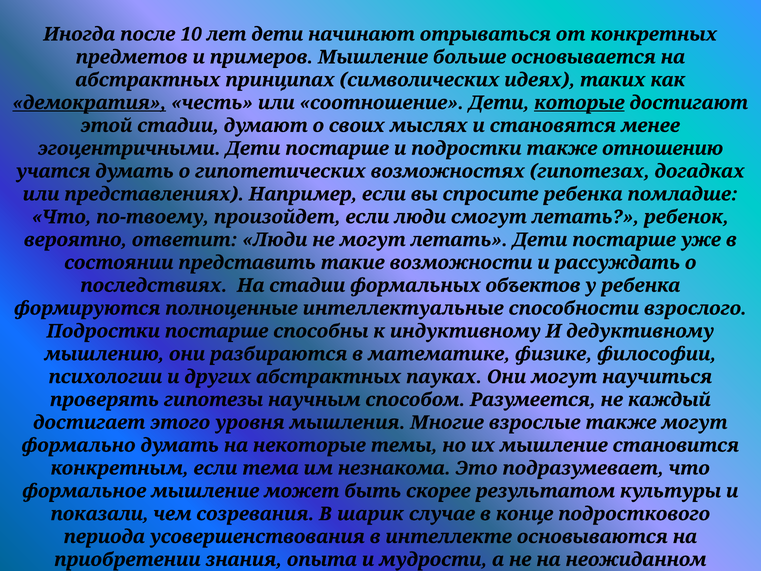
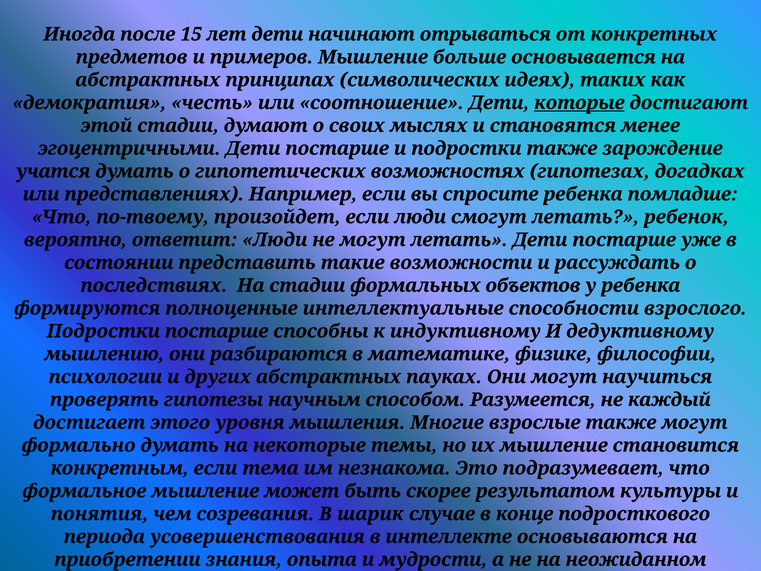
10: 10 -> 15
демократия underline: present -> none
отношению: отношению -> зарождение
показали: показали -> понятия
